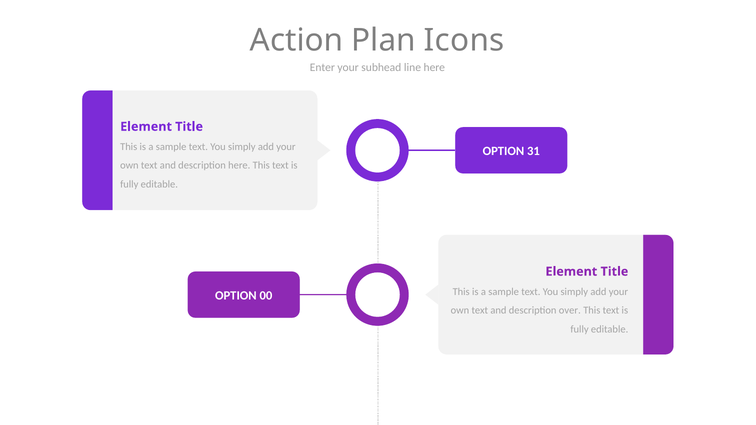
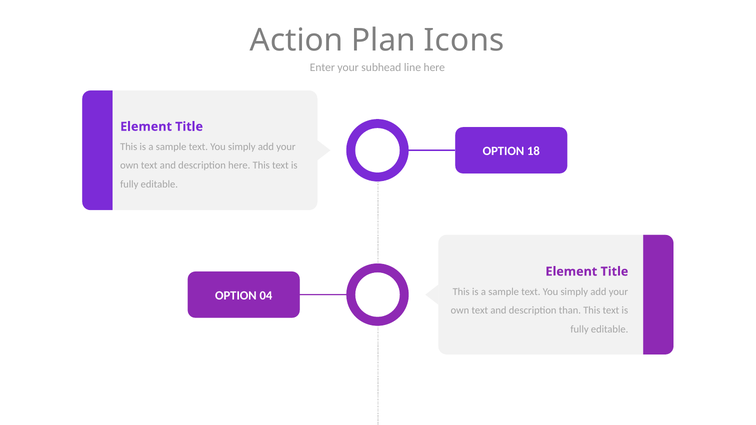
31: 31 -> 18
00: 00 -> 04
over: over -> than
